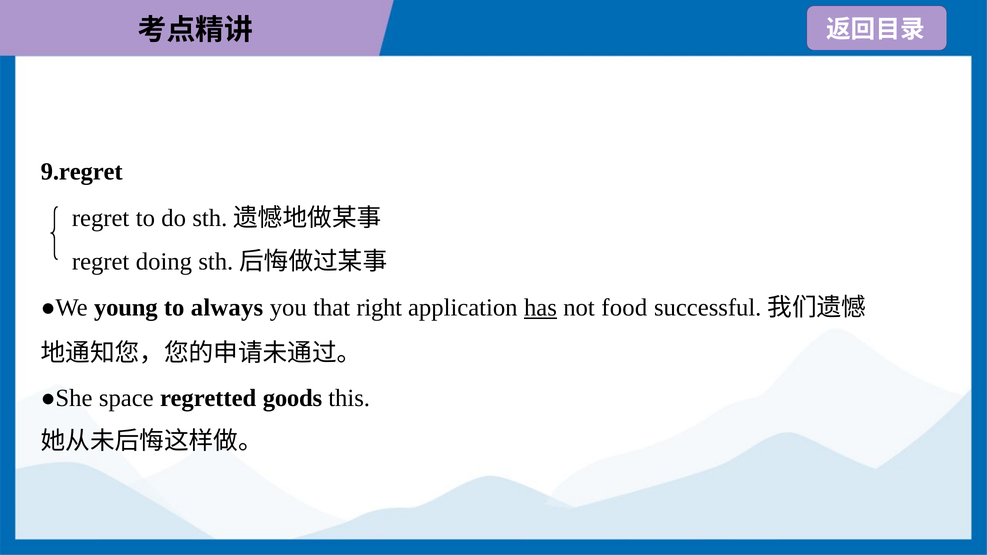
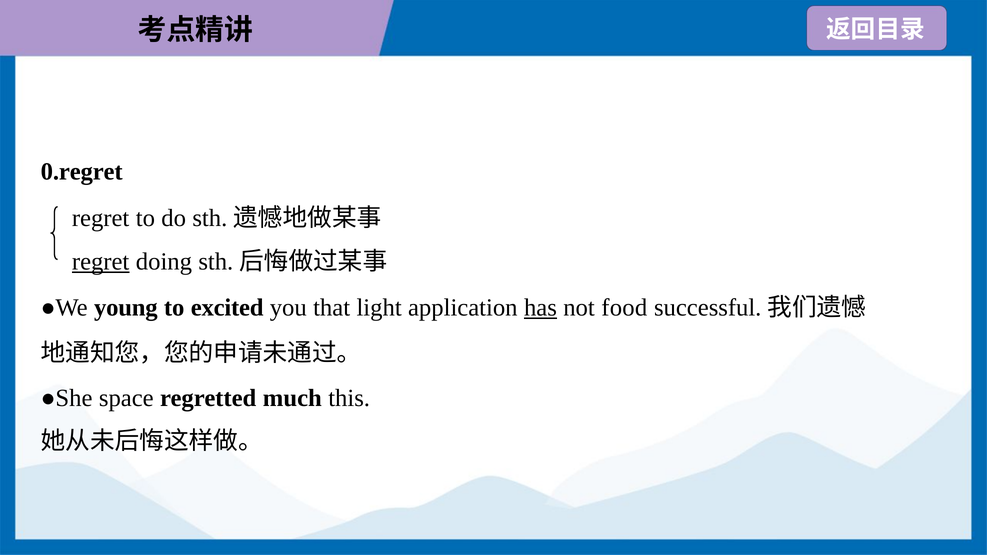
9.regret: 9.regret -> 0.regret
regret at (101, 262) underline: none -> present
always: always -> excited
right: right -> light
goods: goods -> much
